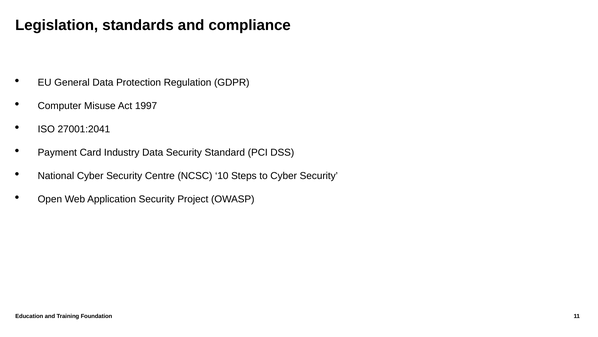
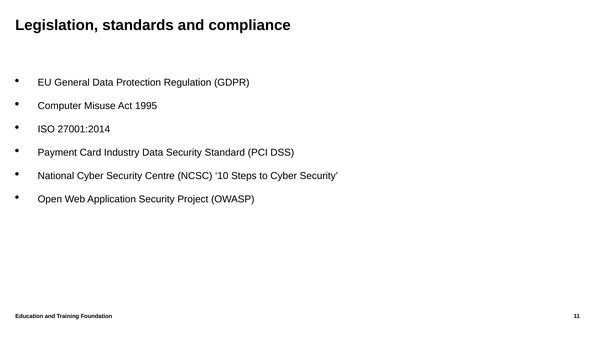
1997: 1997 -> 1995
27001:2041: 27001:2041 -> 27001:2014
